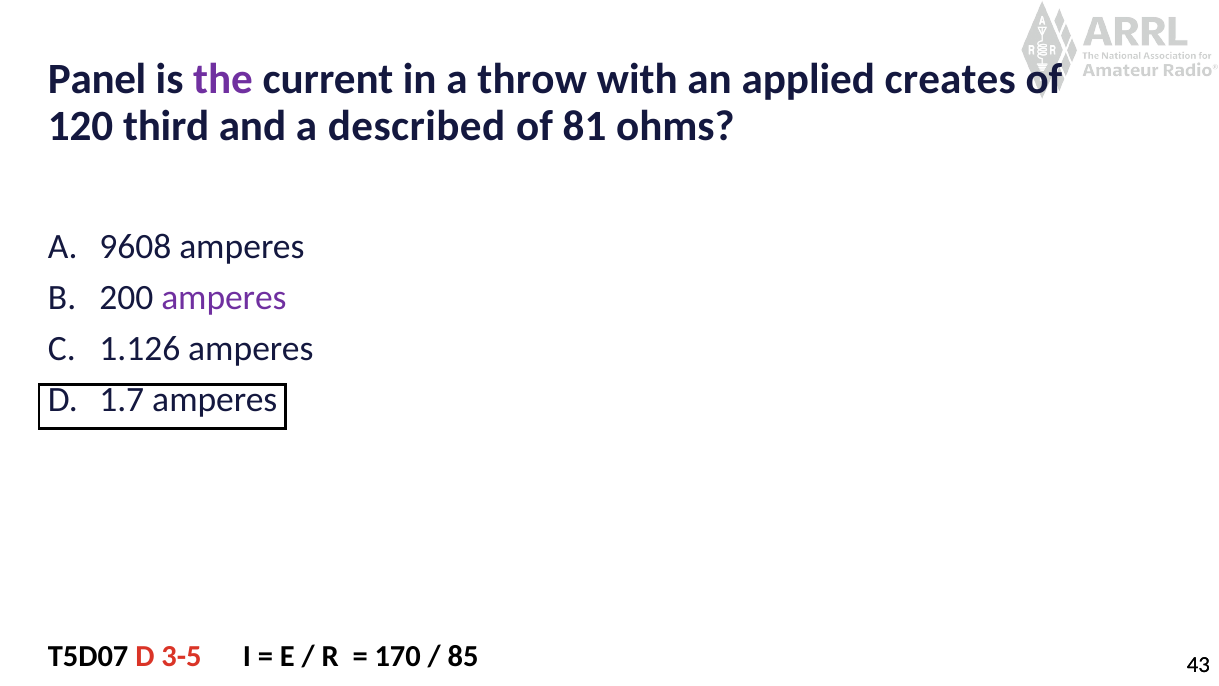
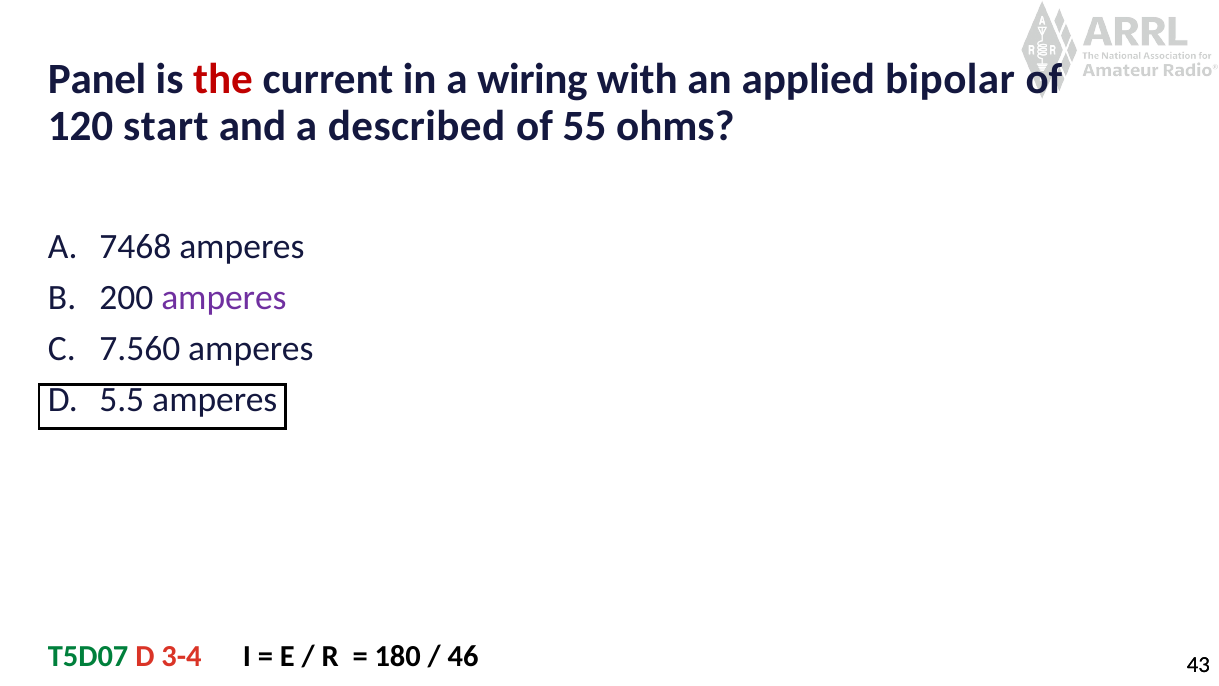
the colour: purple -> red
throw: throw -> wiring
creates: creates -> bipolar
third: third -> start
81: 81 -> 55
9608: 9608 -> 7468
1.126: 1.126 -> 7.560
1.7: 1.7 -> 5.5
T5D07 colour: black -> green
3-5: 3-5 -> 3-4
170: 170 -> 180
85: 85 -> 46
